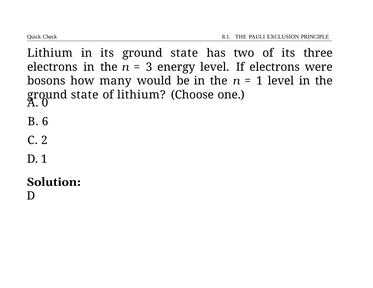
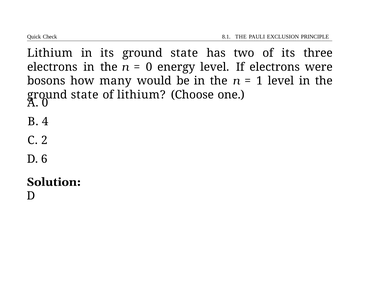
3 at (149, 67): 3 -> 0
6: 6 -> 4
D 1: 1 -> 6
